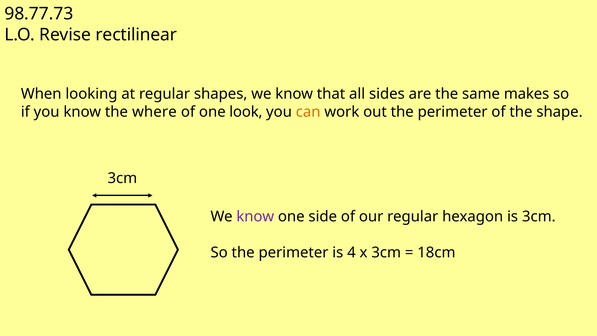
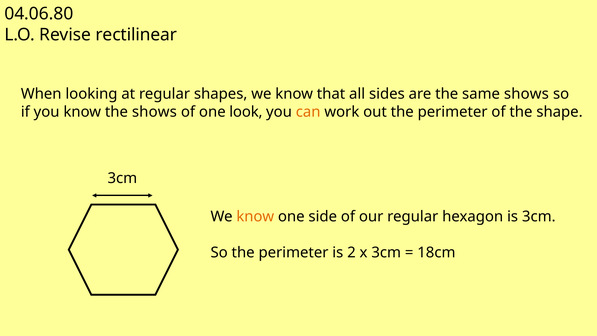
98.77.73: 98.77.73 -> 04.06.80
same makes: makes -> shows
the where: where -> shows
know at (255, 217) colour: purple -> orange
4: 4 -> 2
